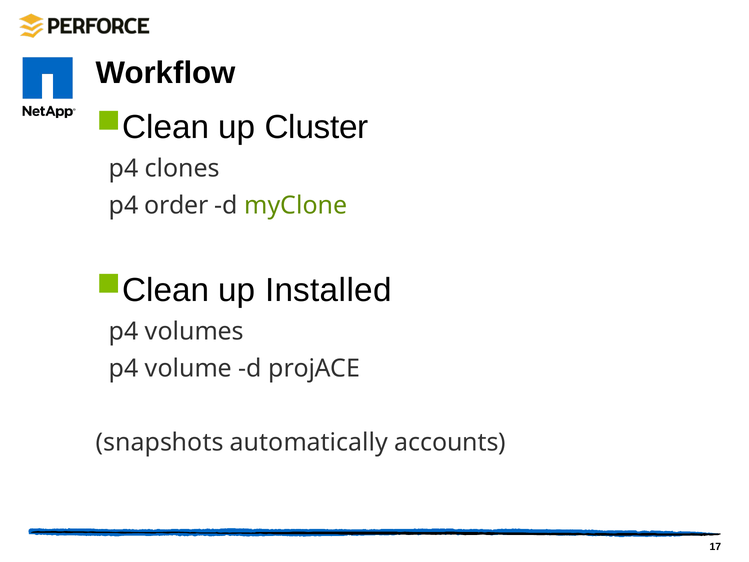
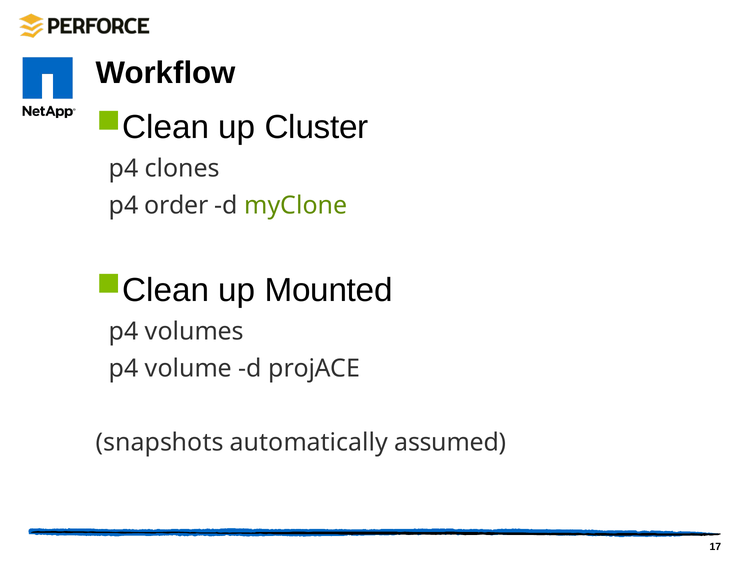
Installed: Installed -> Mounted
accounts: accounts -> assumed
